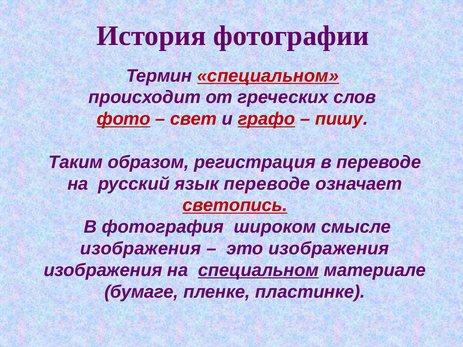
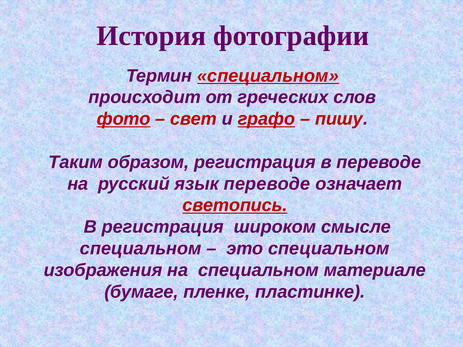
В фотография: фотография -> регистрация
изображения at (141, 249): изображения -> специальном
это изображения: изображения -> специальном
специальном at (258, 270) underline: present -> none
